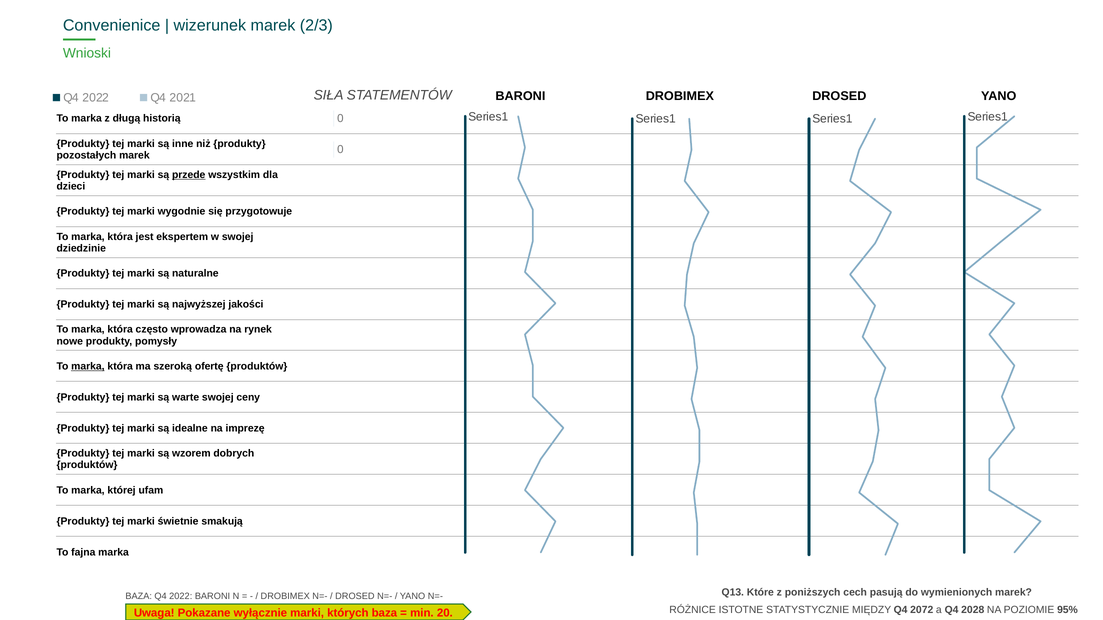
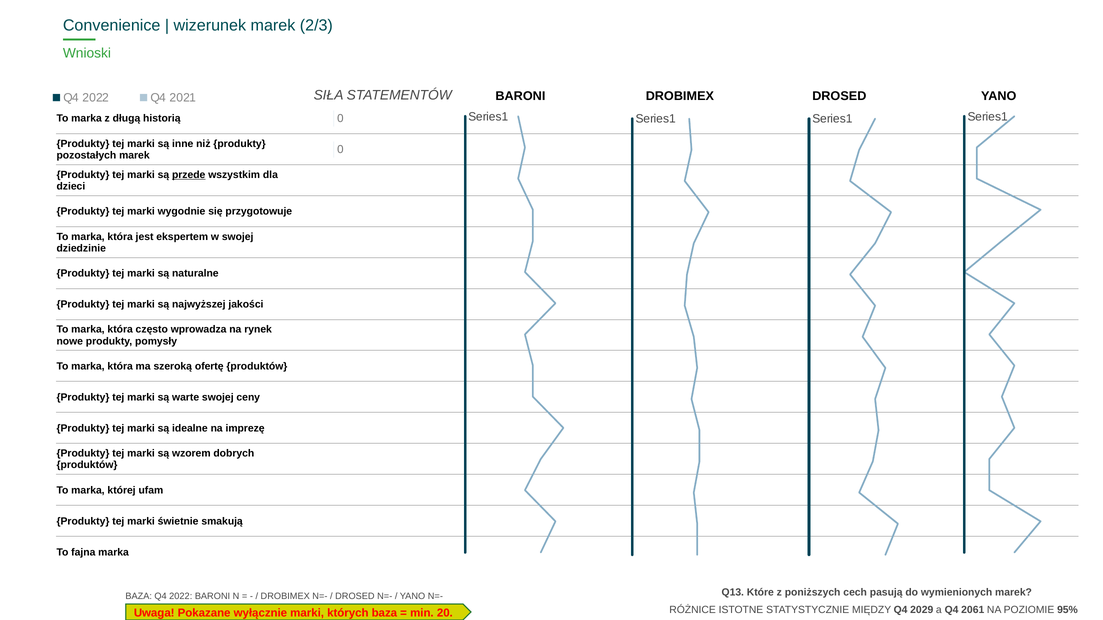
marka at (88, 367) underline: present -> none
2072: 2072 -> 2029
2028: 2028 -> 2061
